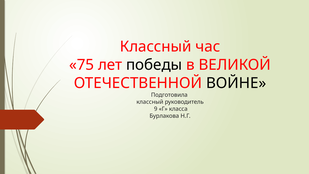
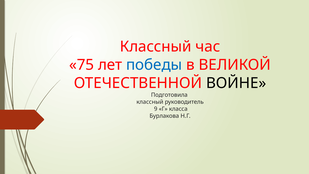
победы colour: black -> blue
